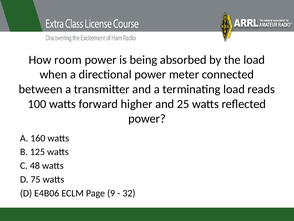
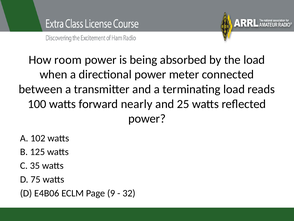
higher: higher -> nearly
160: 160 -> 102
48: 48 -> 35
